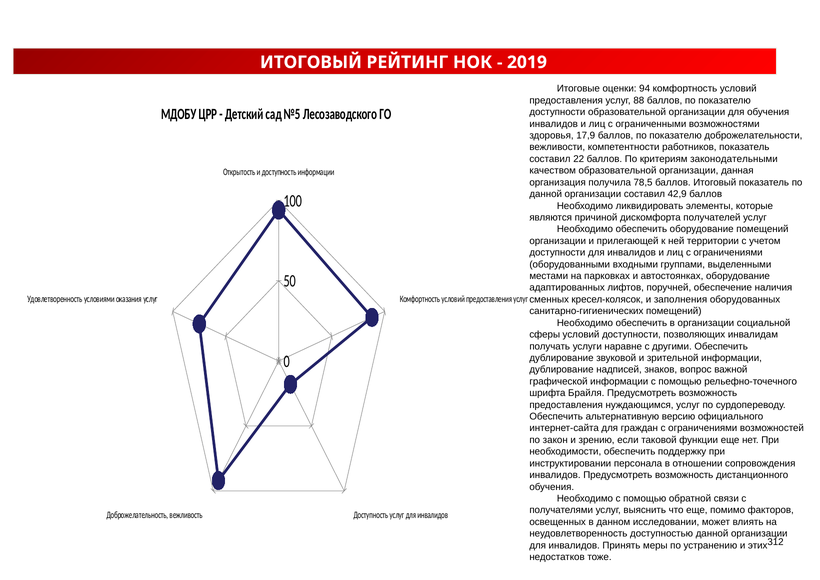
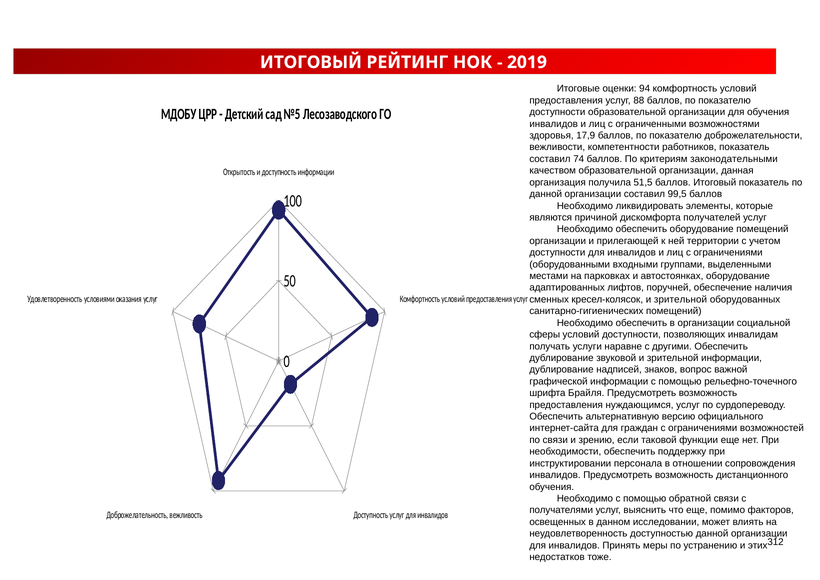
22: 22 -> 74
78,5: 78,5 -> 51,5
42,9: 42,9 -> 99,5
кресел-колясок и заполнения: заполнения -> зрительной
по закон: закон -> связи
